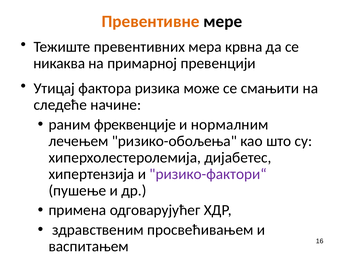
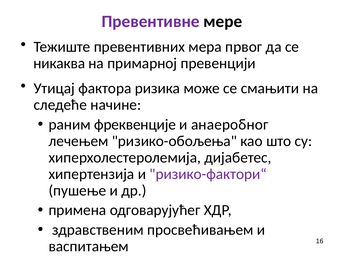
Превентивне colour: orange -> purple
крвна: крвна -> првог
нормалним: нормалним -> анаеробног
